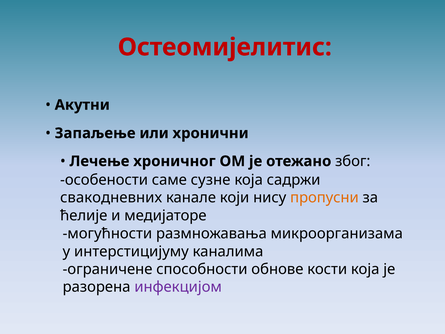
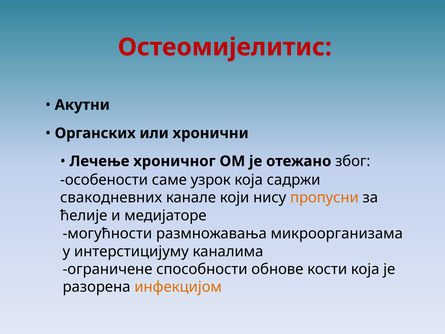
Запаљење: Запаљење -> Органских
сузне: сузне -> узрок
инфекцијом colour: purple -> orange
